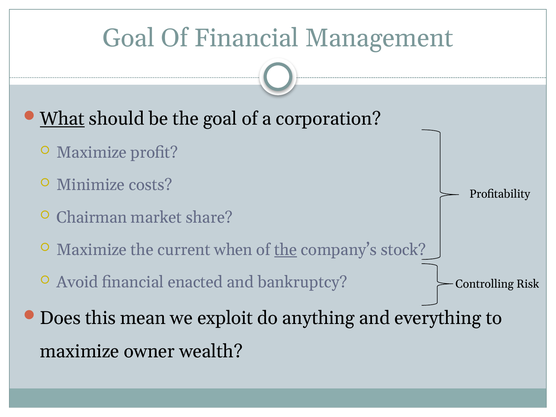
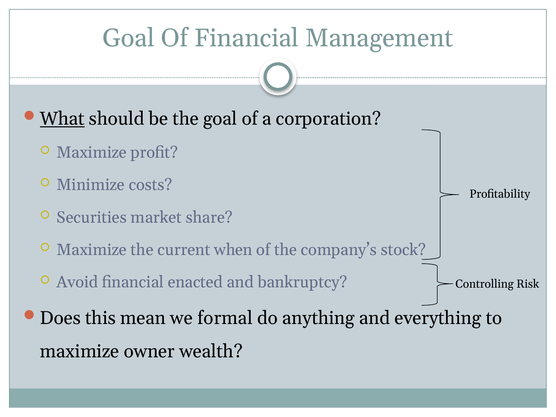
Chairman: Chairman -> Securities
the at (286, 250) underline: present -> none
exploit: exploit -> formal
